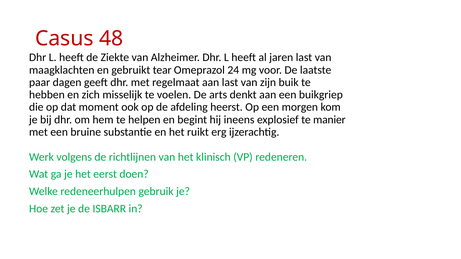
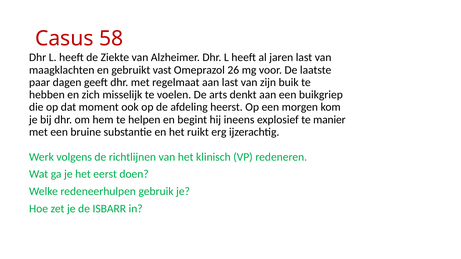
48: 48 -> 58
tear: tear -> vast
24: 24 -> 26
